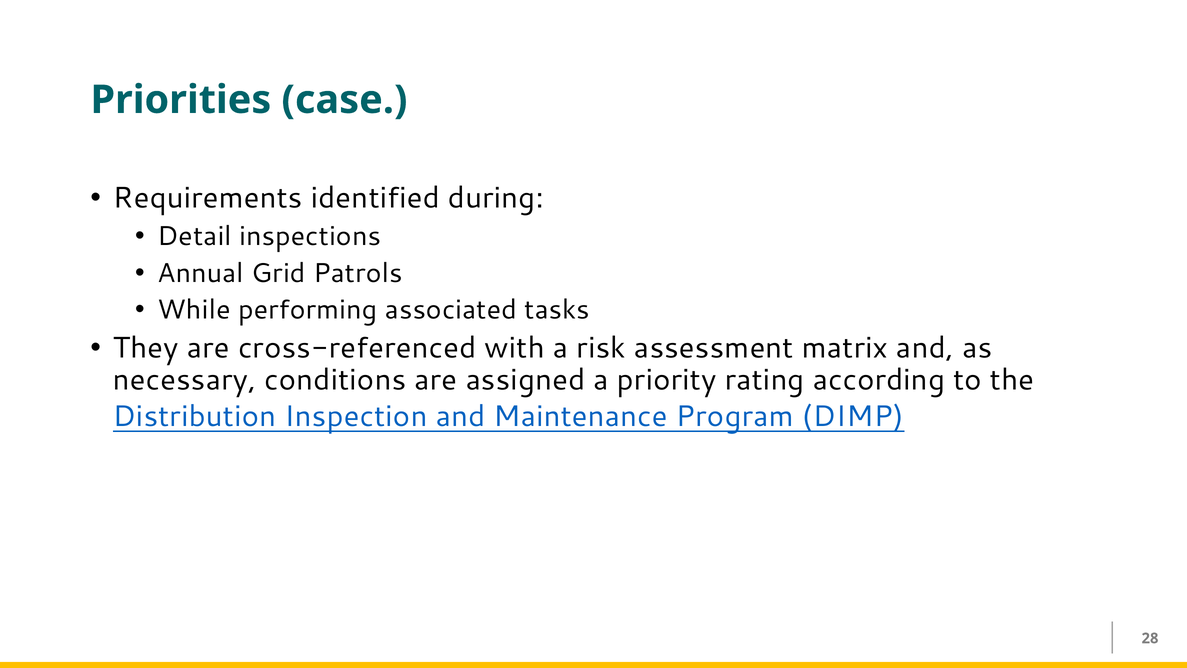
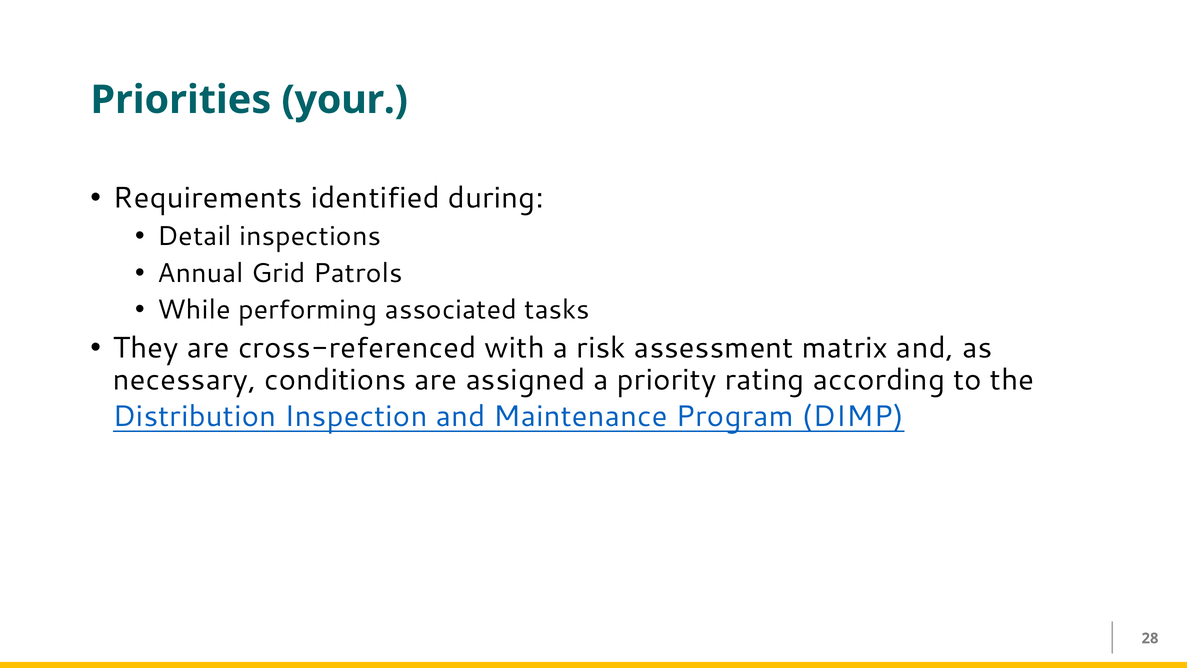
case: case -> your
